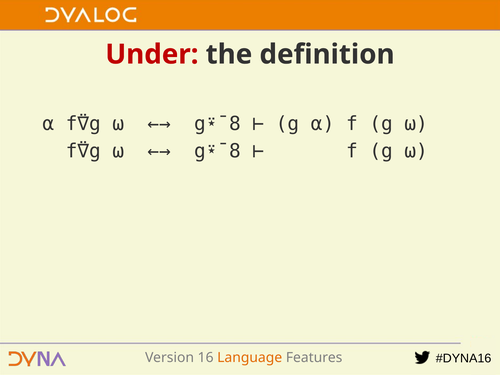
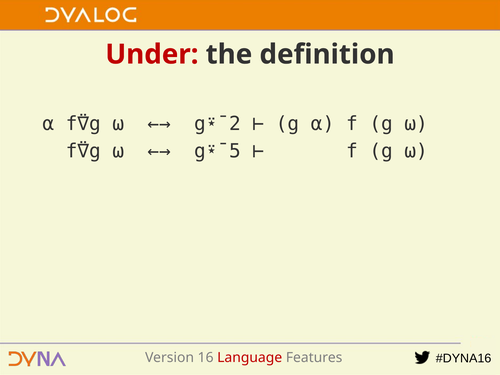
g⍣¯8 at (218, 124): g⍣¯8 -> g⍣¯2
g⍣¯8 at (218, 151): g⍣¯8 -> g⍣¯5
Language colour: orange -> red
